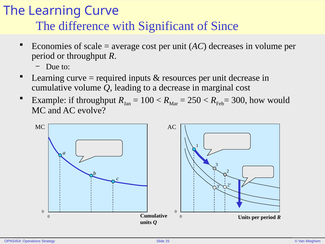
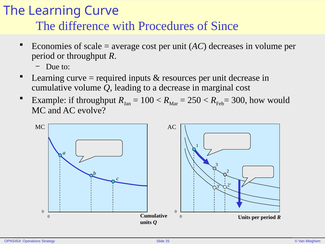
Significant: Significant -> Procedures
